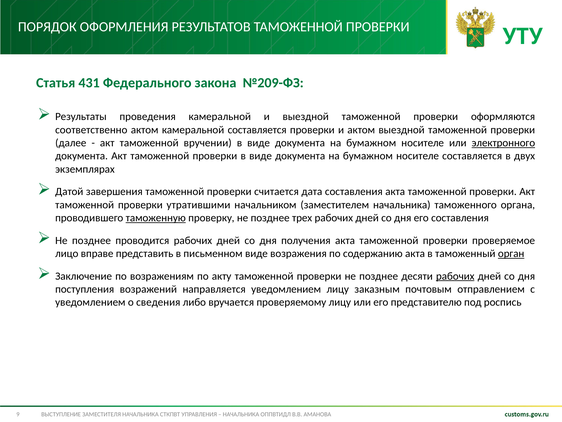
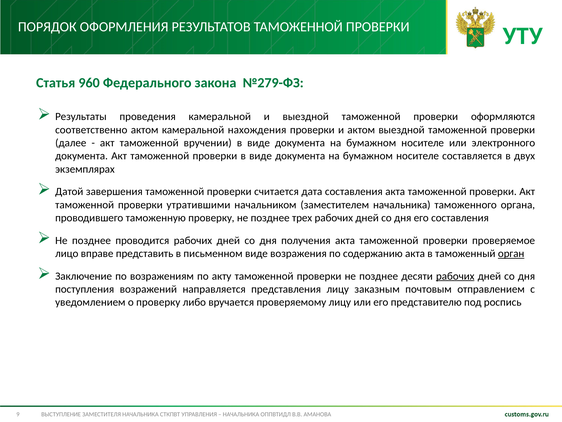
431: 431 -> 960
№209-ФЗ: №209-ФЗ -> №279-ФЗ
камеральной составляется: составляется -> нахождения
электронного underline: present -> none
таможенную underline: present -> none
направляется уведомлением: уведомлением -> представления
о сведения: сведения -> проверку
